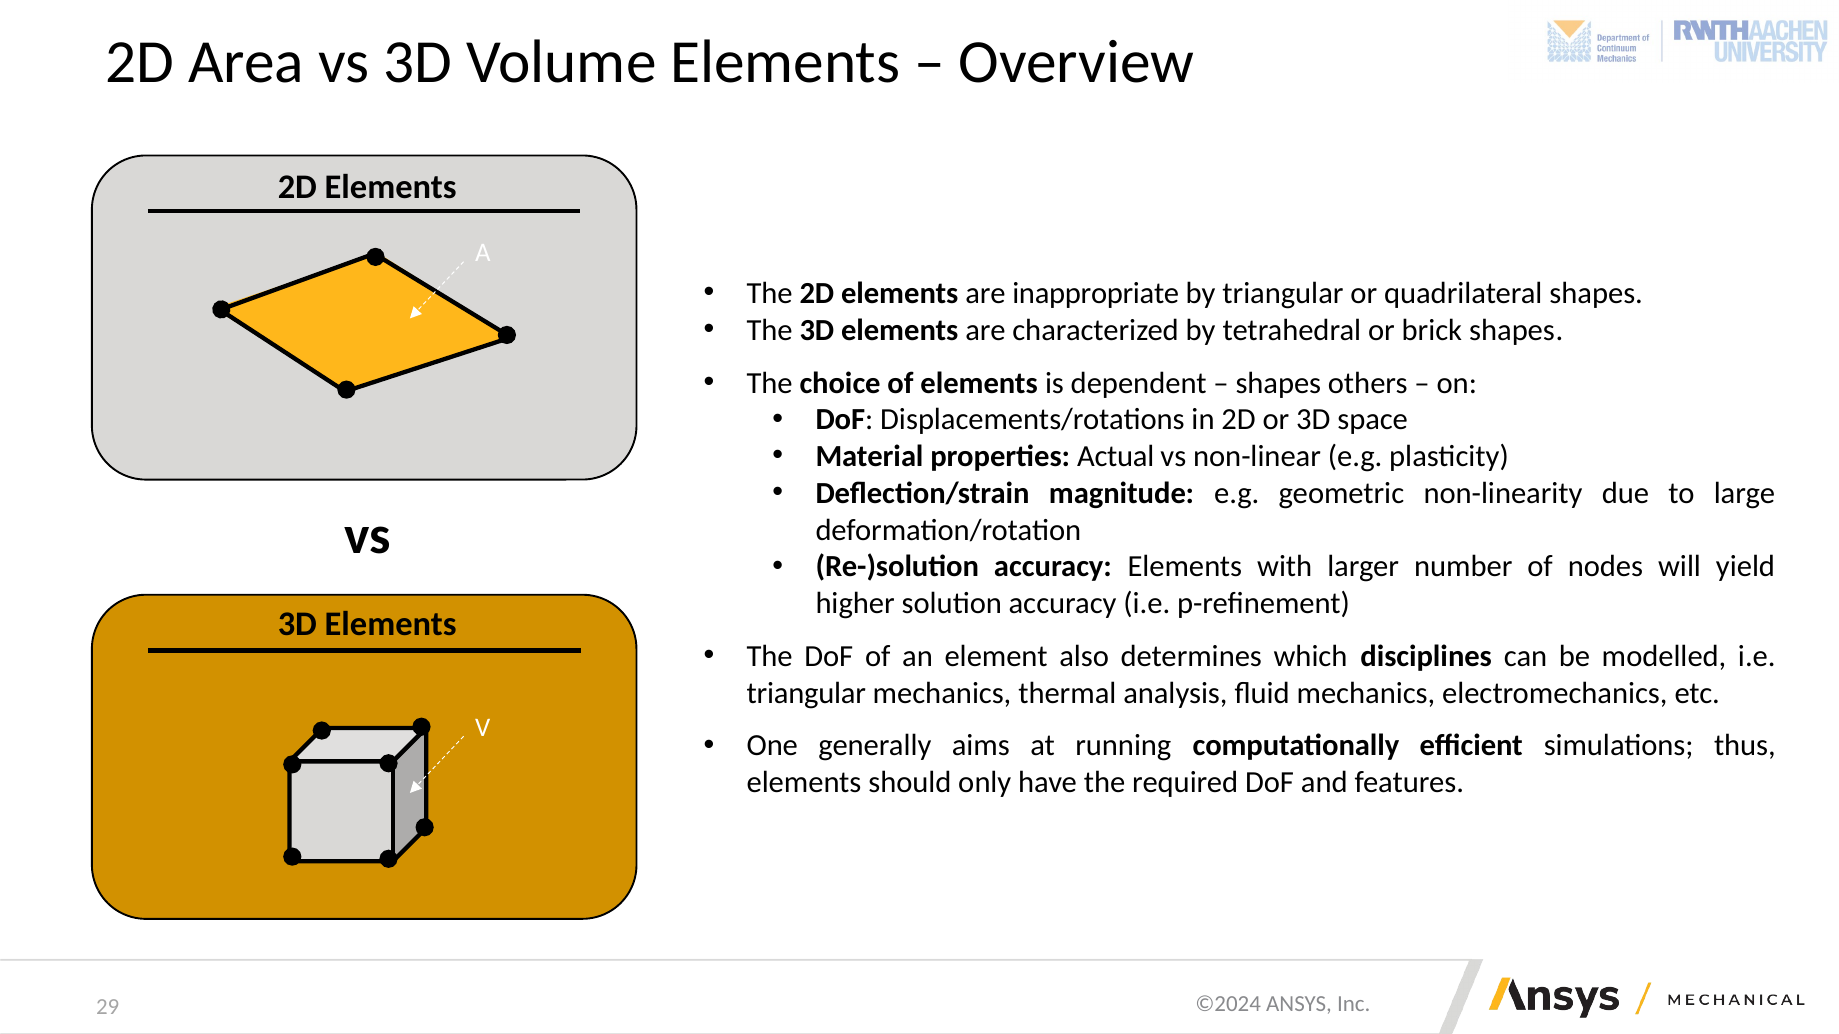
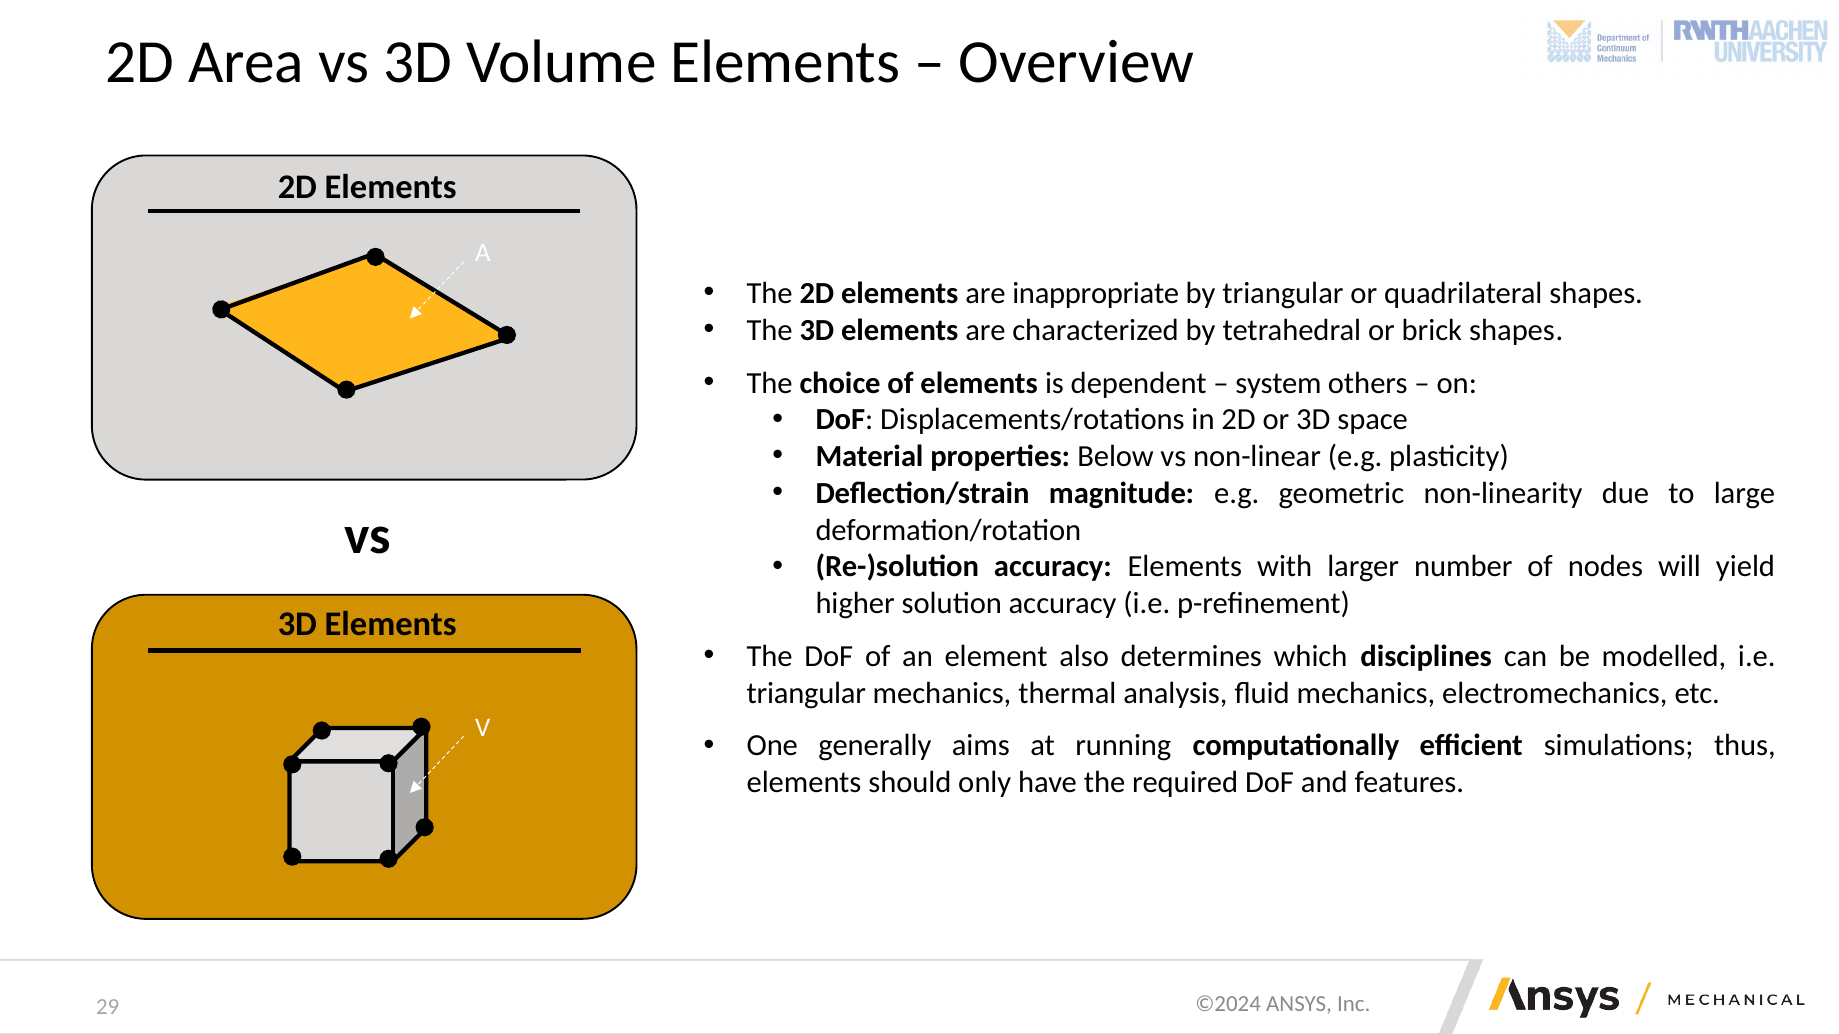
shapes at (1278, 383): shapes -> system
Actual: Actual -> Below
